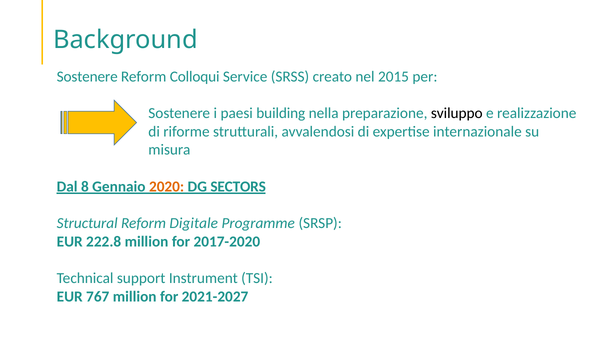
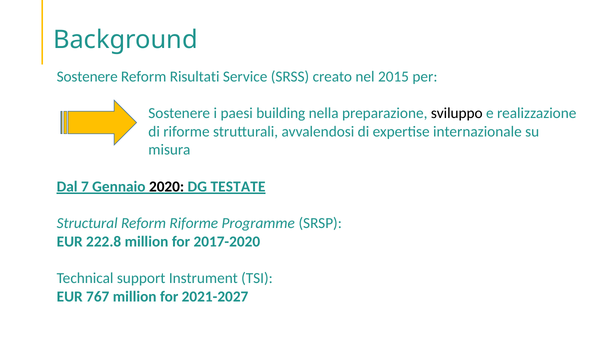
Colloqui: Colloqui -> Risultati
8: 8 -> 7
2020 colour: orange -> black
SECTORS: SECTORS -> TESTATE
Reform Digitale: Digitale -> Riforme
